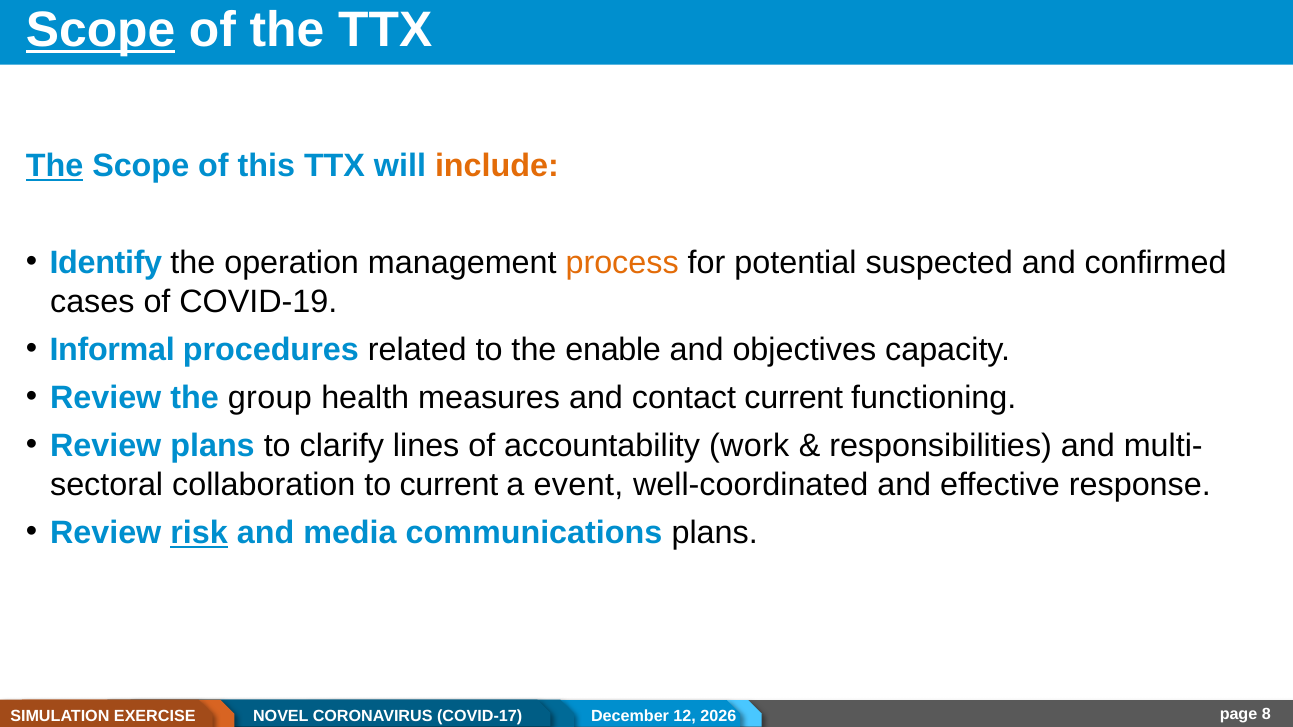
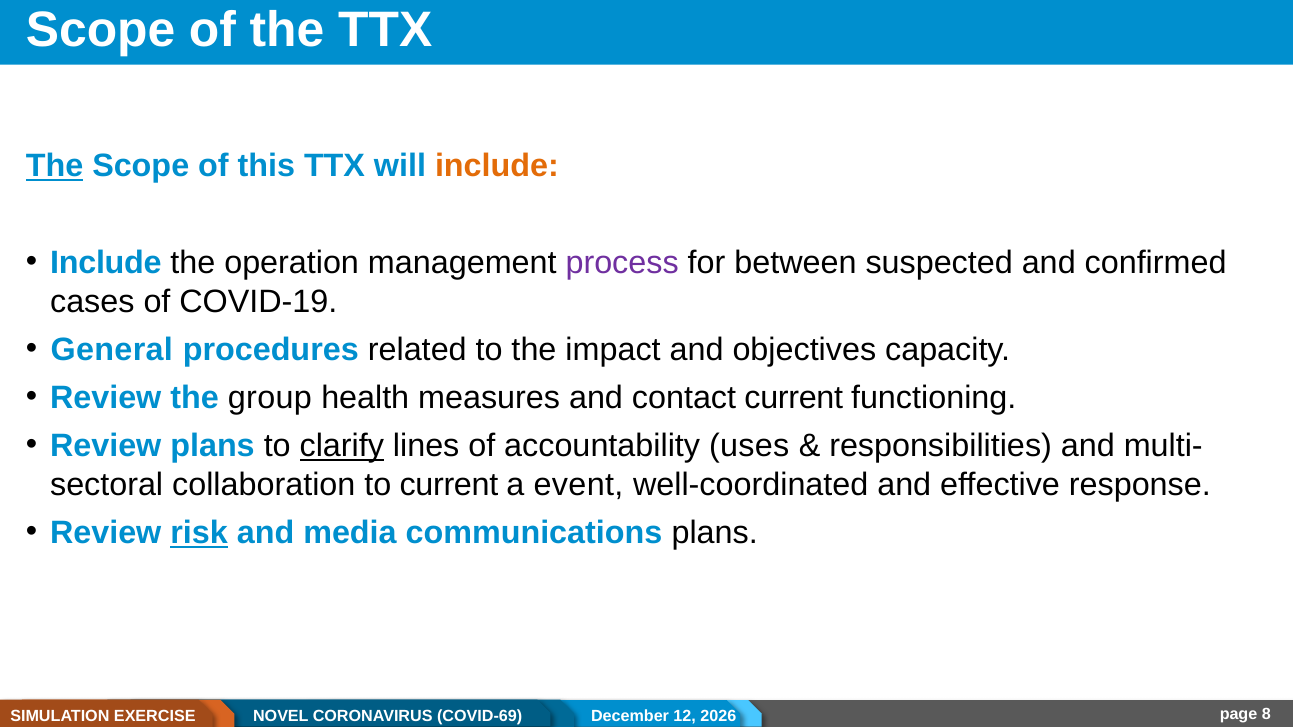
Scope at (101, 31) underline: present -> none
Identify at (106, 263): Identify -> Include
process colour: orange -> purple
potential: potential -> between
Informal: Informal -> General
enable: enable -> impact
clarify underline: none -> present
work: work -> uses
COVID-17: COVID-17 -> COVID-69
